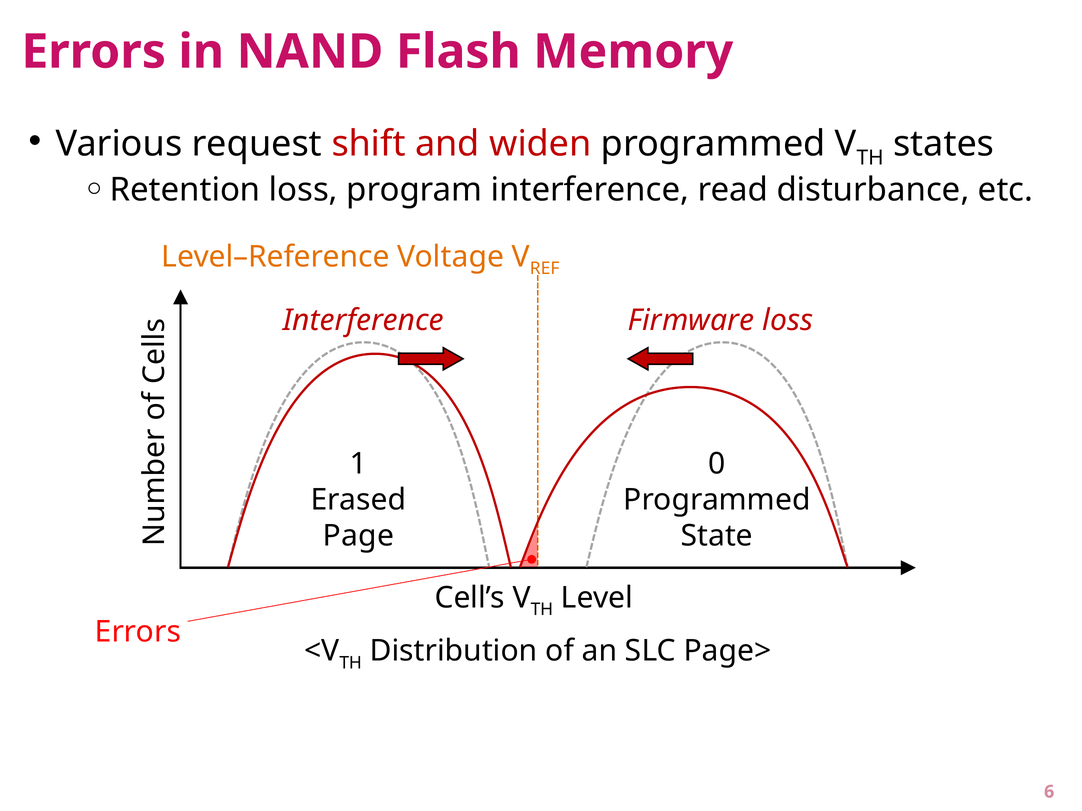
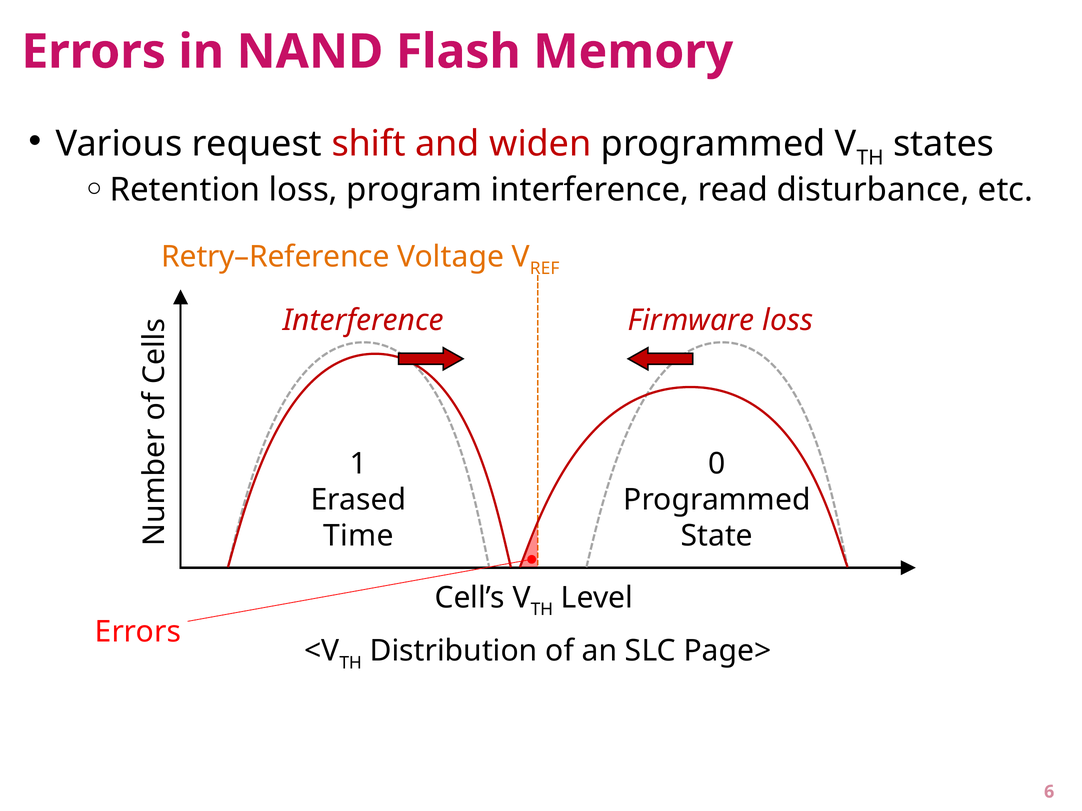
Level–Reference: Level–Reference -> Retry–Reference
Page: Page -> Time
